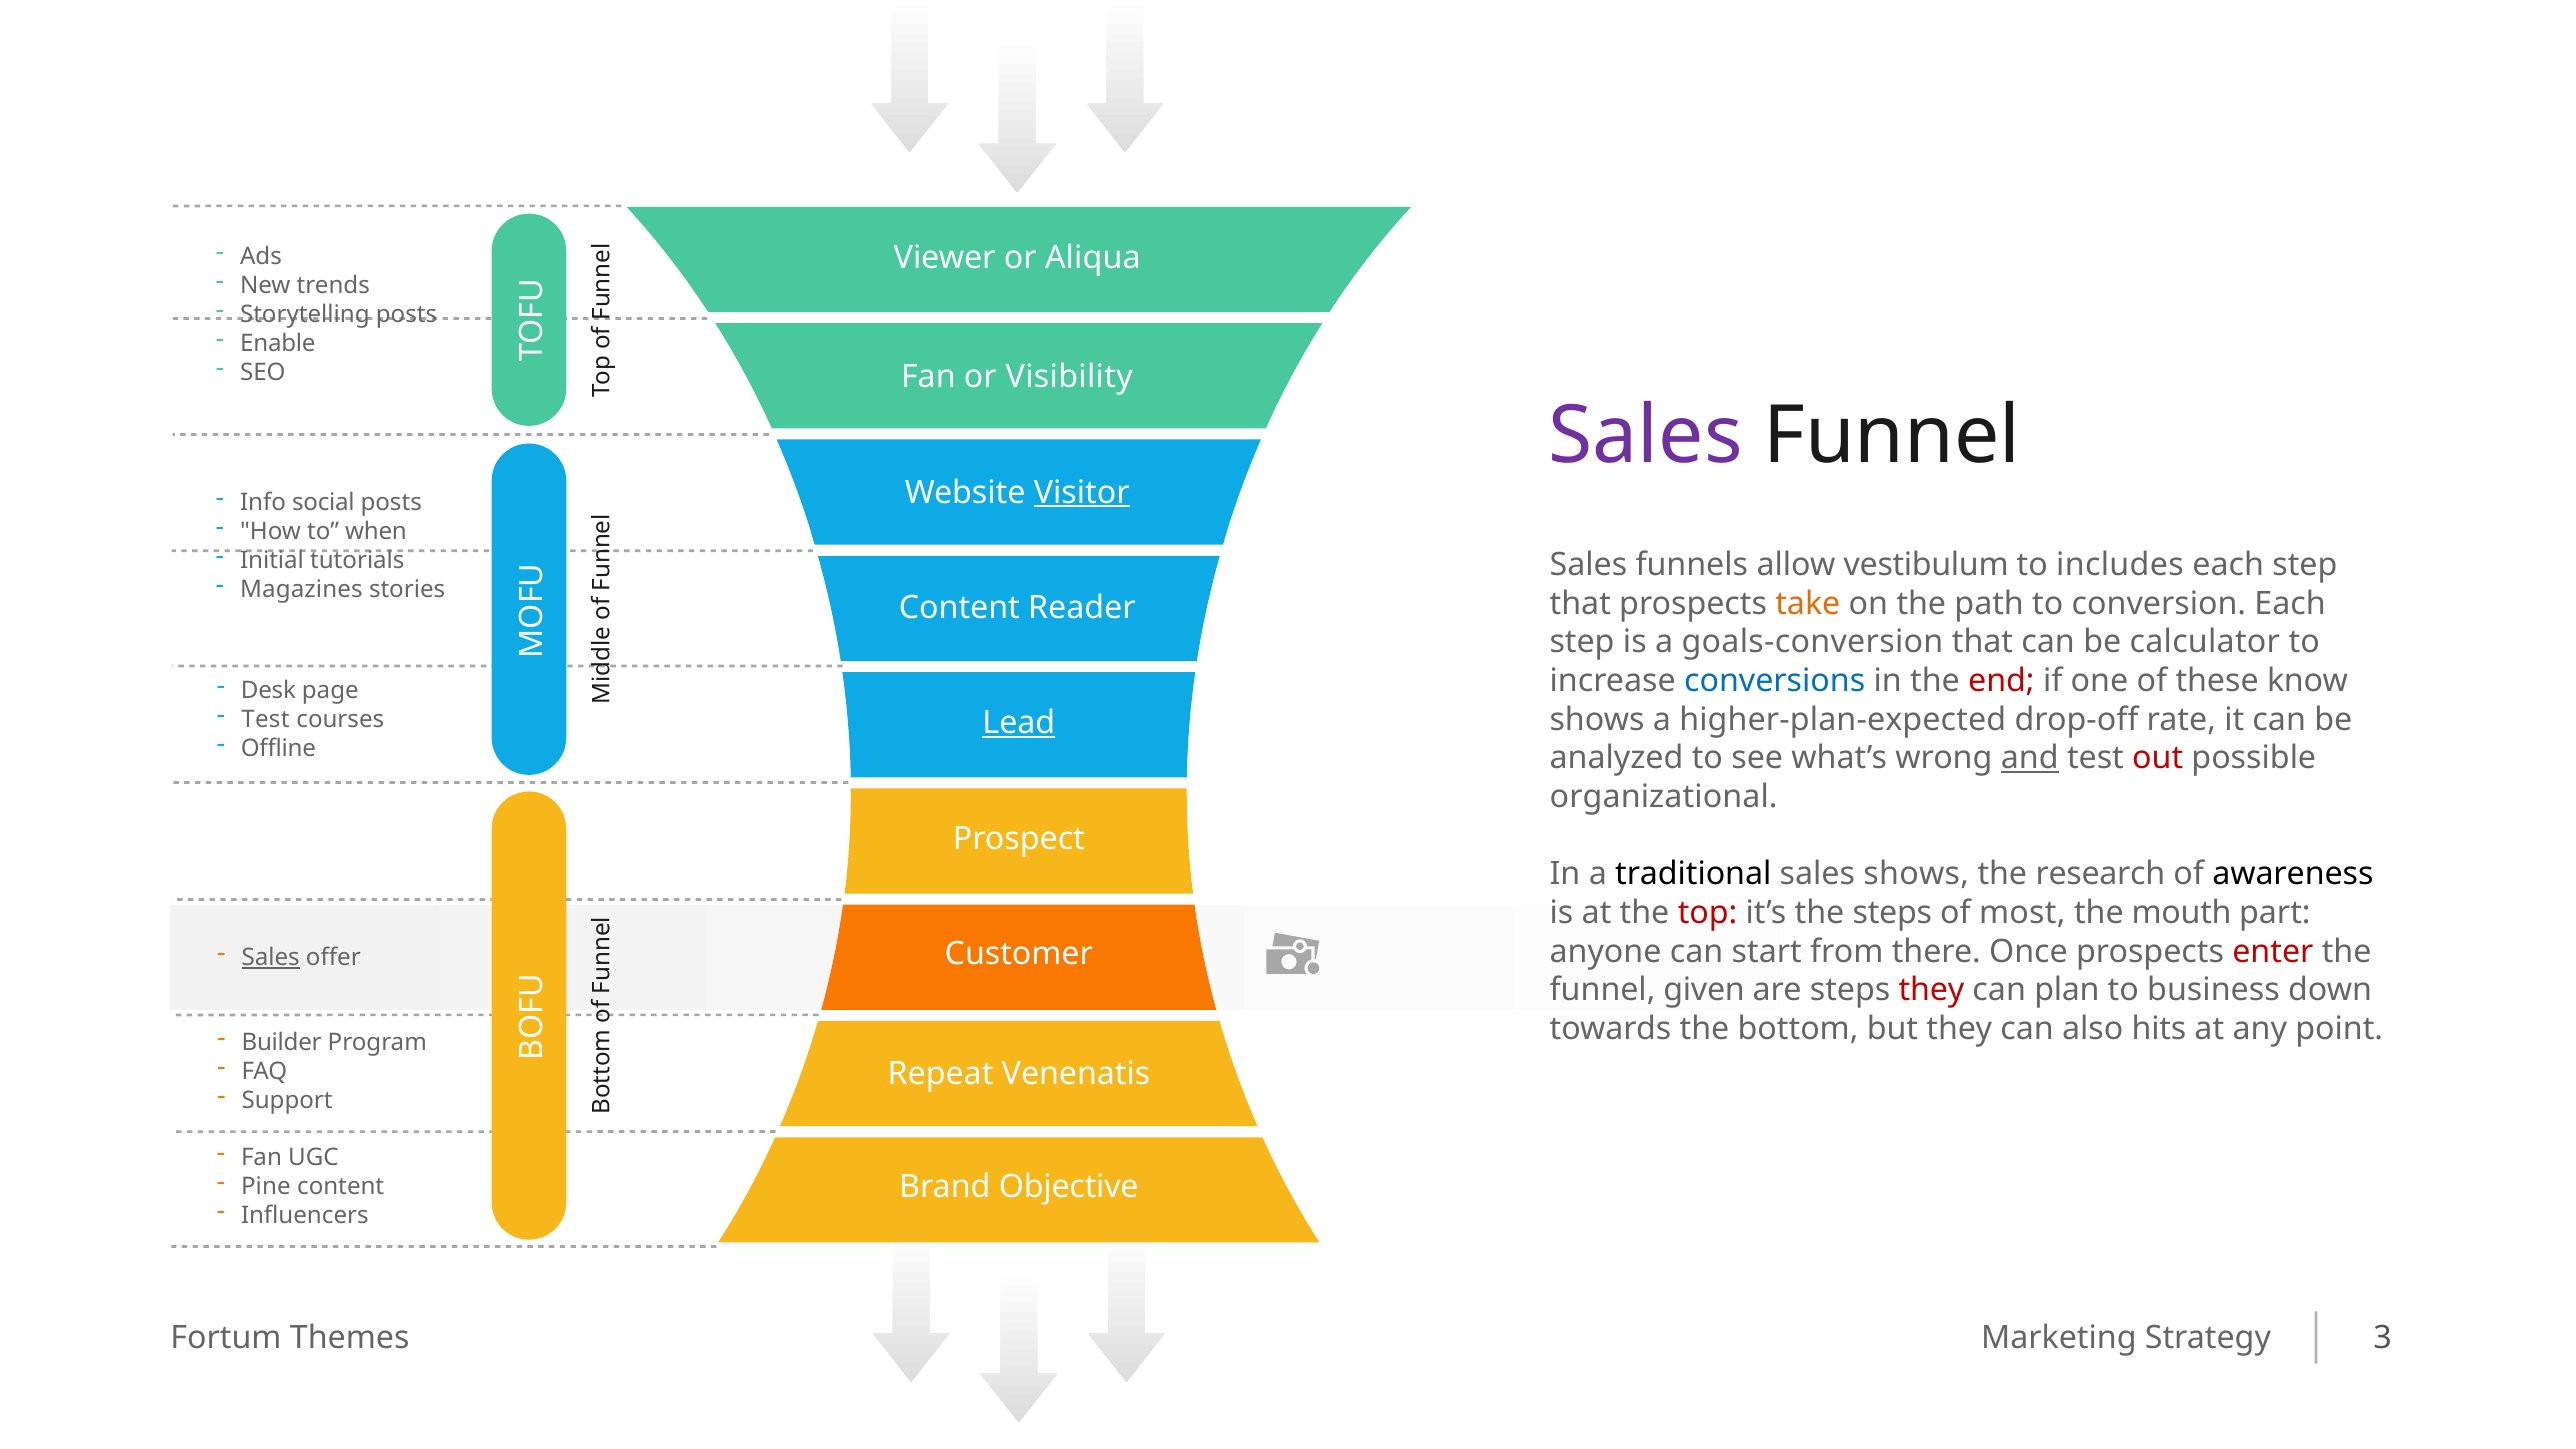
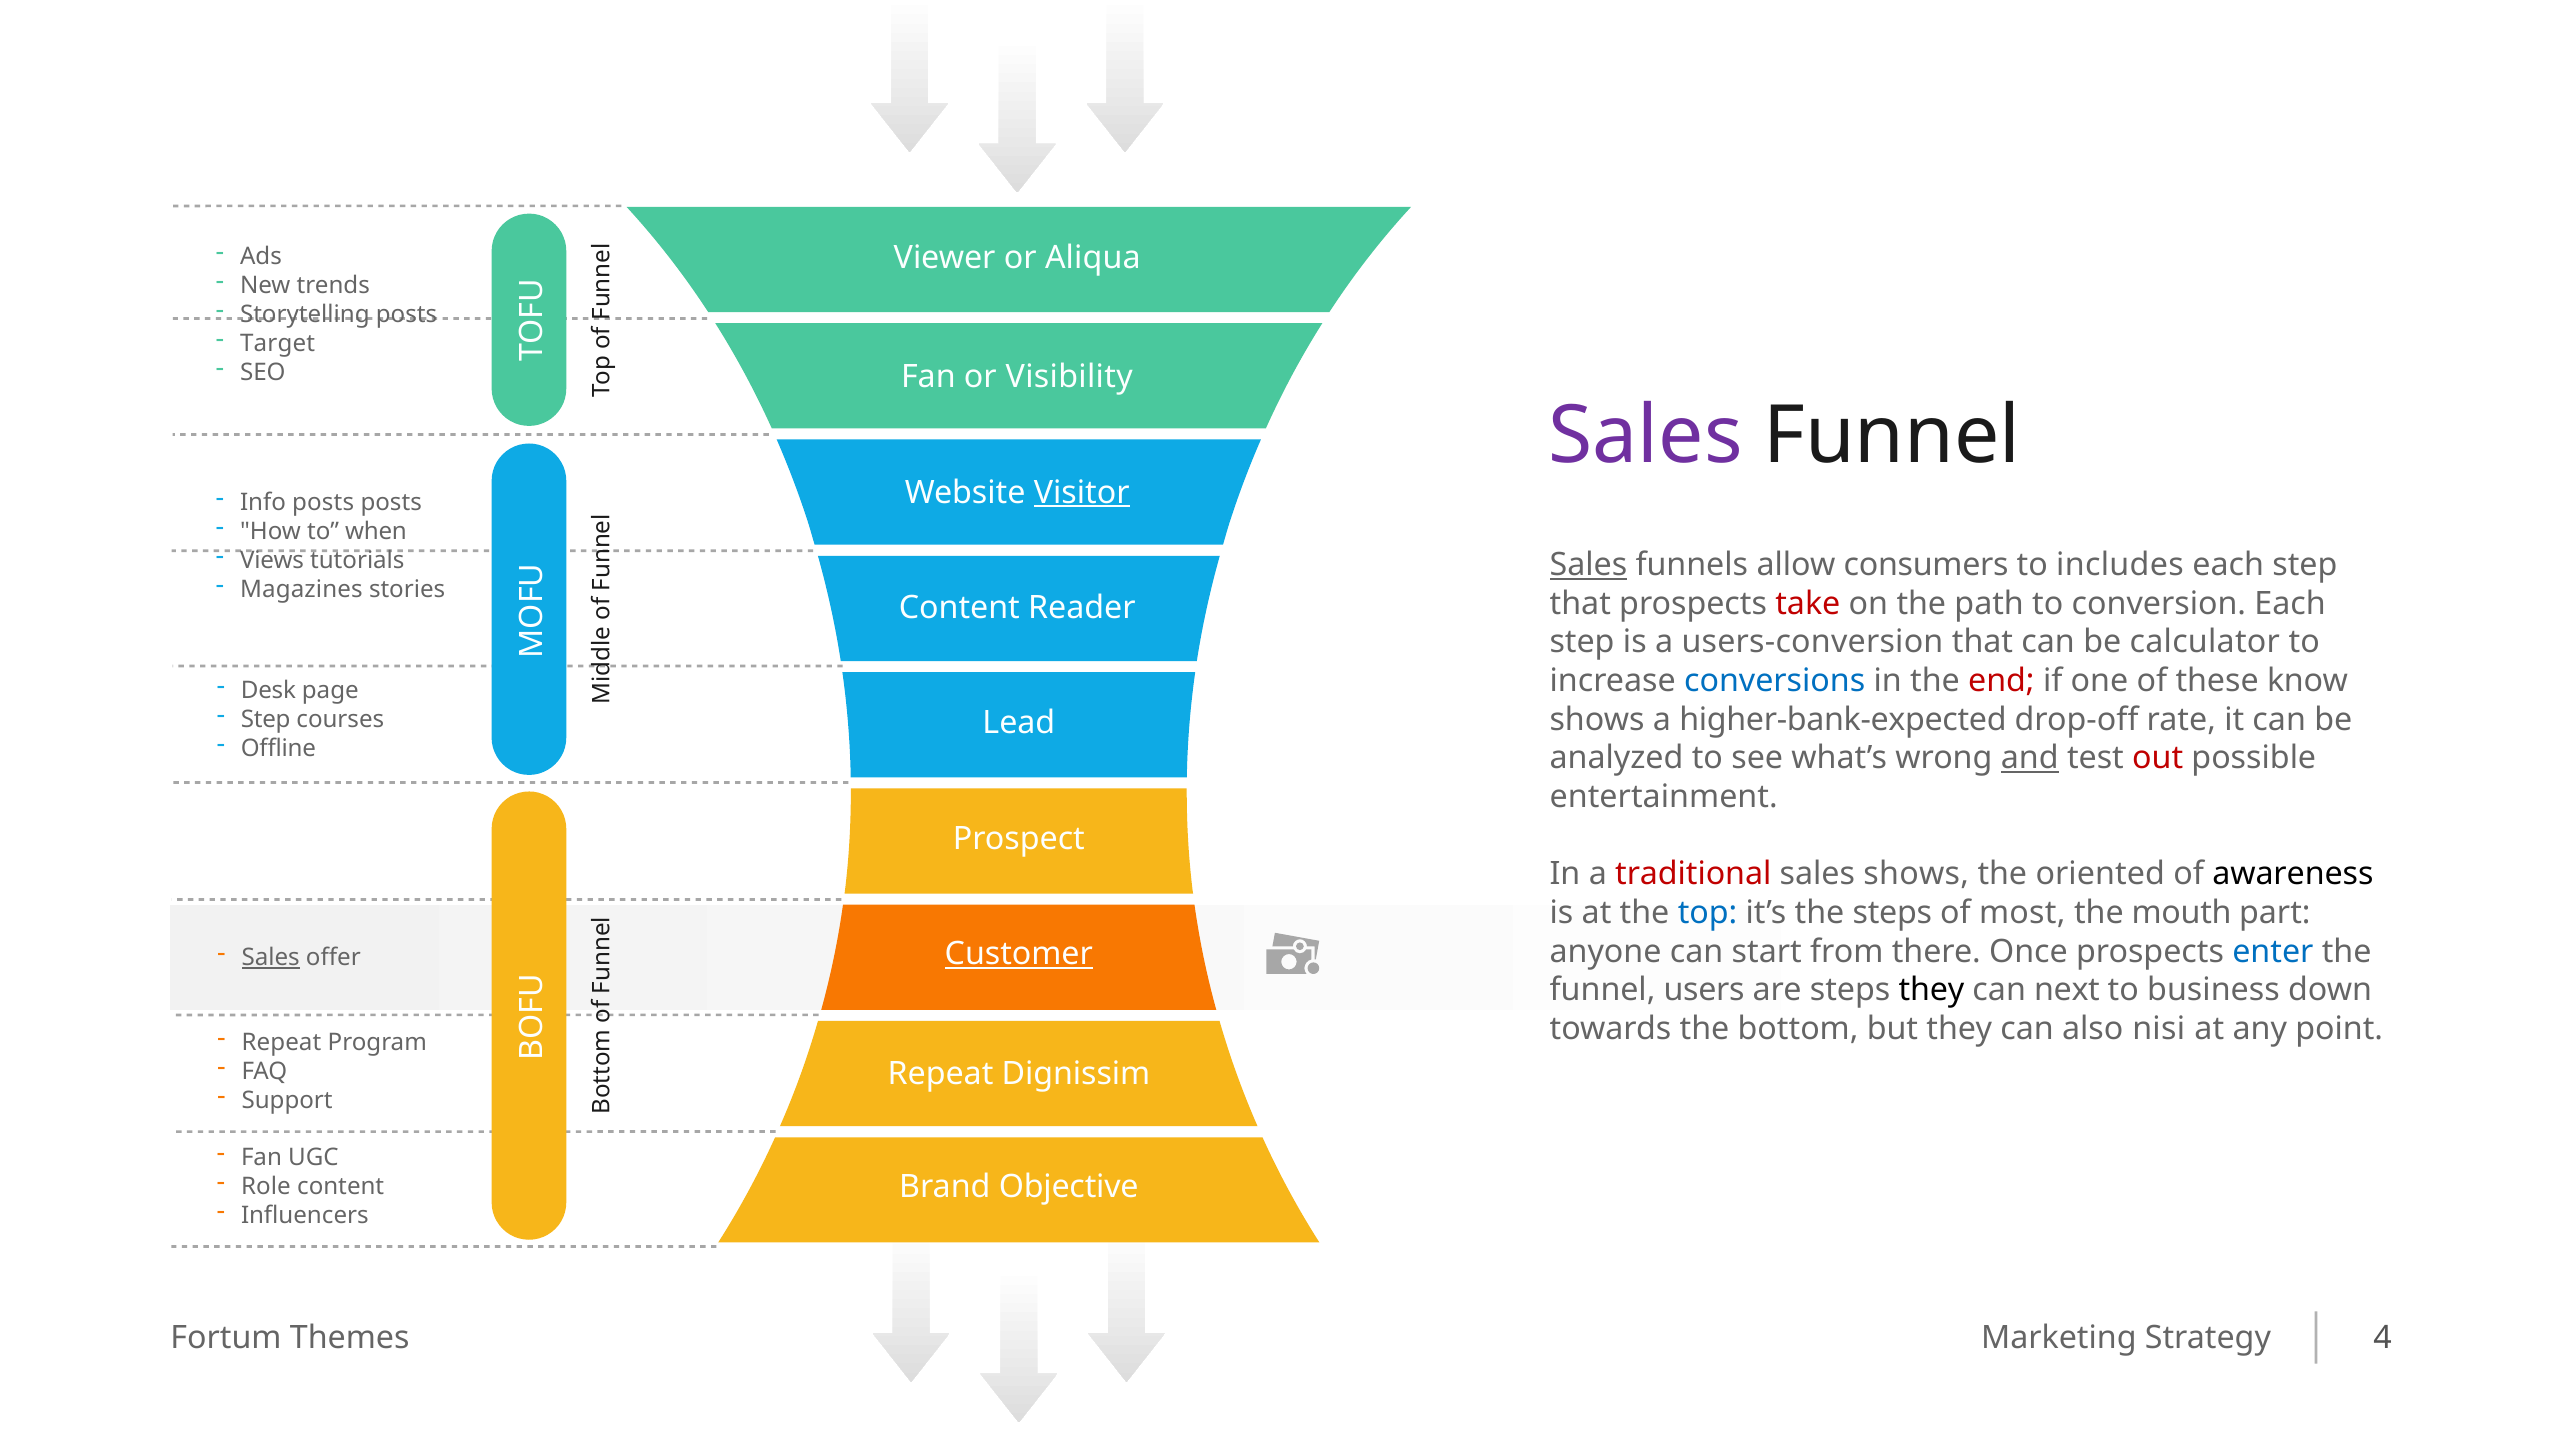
Enable: Enable -> Target
Info social: social -> posts
Initial: Initial -> Views
Sales at (1588, 565) underline: none -> present
vestibulum: vestibulum -> consumers
take colour: orange -> red
goals-conversion: goals-conversion -> users-conversion
Test at (265, 719): Test -> Step
higher-plan-expected: higher-plan-expected -> higher-bank-expected
Lead underline: present -> none
organizational: organizational -> entertainment
traditional colour: black -> red
research: research -> oriented
top colour: red -> blue
enter colour: red -> blue
Customer underline: none -> present
given: given -> users
they at (1931, 990) colour: red -> black
plan: plan -> next
hits: hits -> nisi
Builder at (282, 1042): Builder -> Repeat
Venenatis: Venenatis -> Dignissim
Pine: Pine -> Role
3: 3 -> 4
